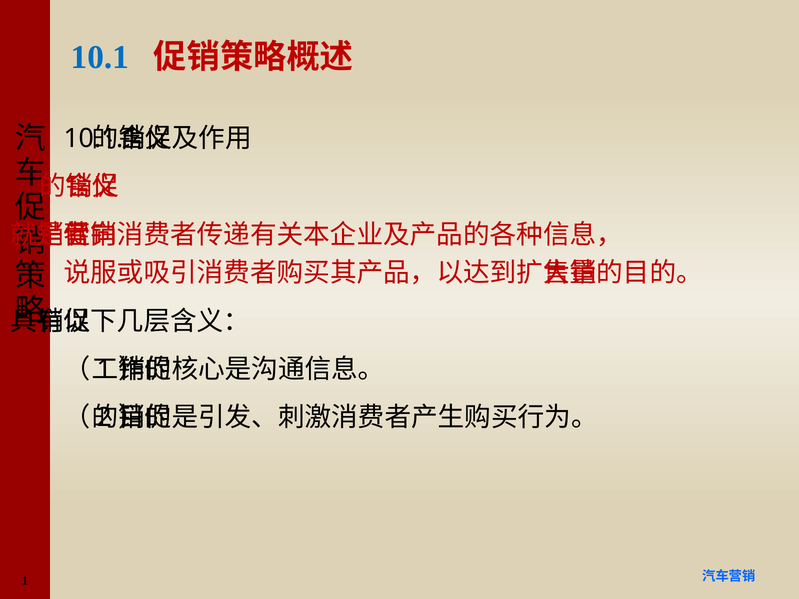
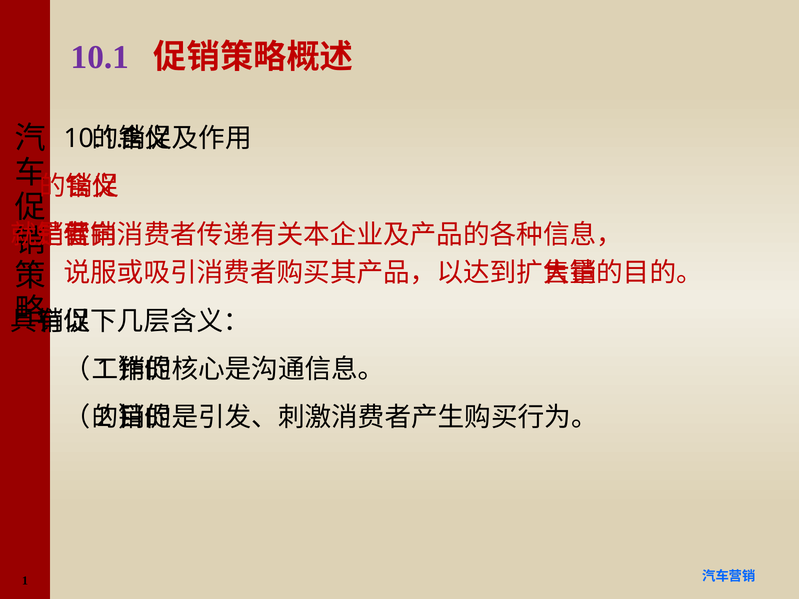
10.1 colour: blue -> purple
